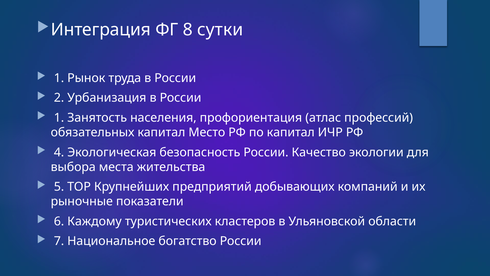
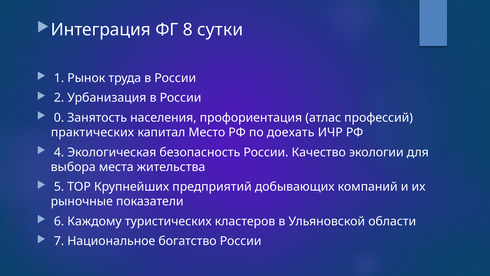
1 at (59, 118): 1 -> 0
обязательных: обязательных -> практических
по капитал: капитал -> доехать
